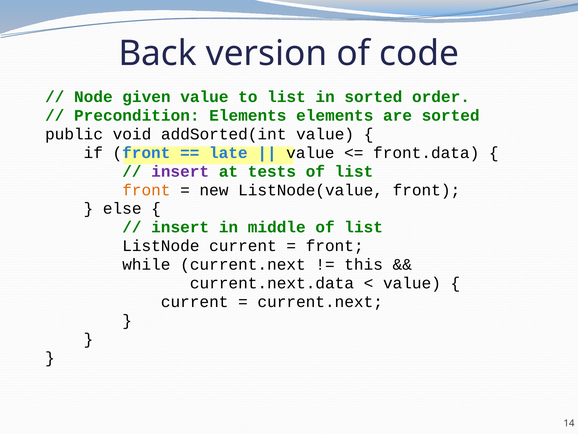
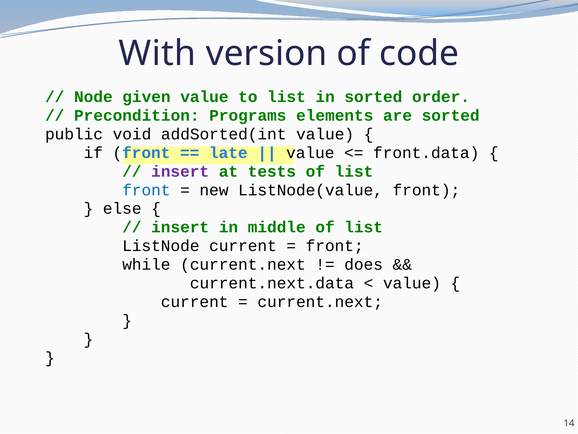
Back: Back -> With
Precondition Elements: Elements -> Programs
front at (146, 190) colour: orange -> blue
this: this -> does
